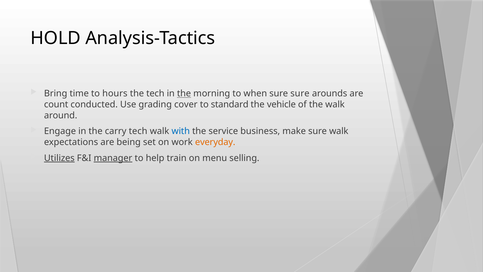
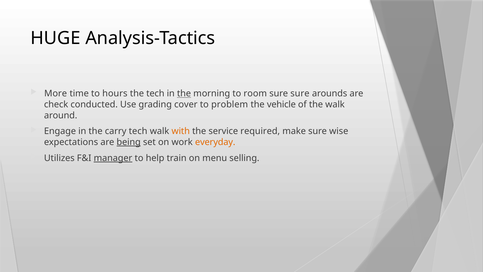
HOLD: HOLD -> HUGE
Bring: Bring -> More
when: when -> room
count: count -> check
standard: standard -> problem
with colour: blue -> orange
business: business -> required
sure walk: walk -> wise
being underline: none -> present
Utilizes underline: present -> none
